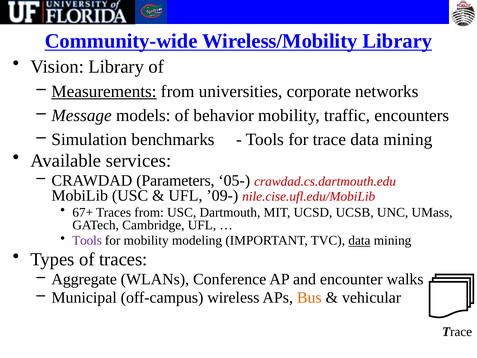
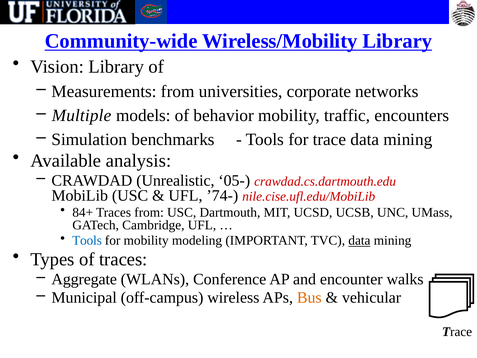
Measurements underline: present -> none
Message: Message -> Multiple
services: services -> analysis
Parameters: Parameters -> Unrealistic
’09-: ’09- -> ’74-
67+: 67+ -> 84+
Tools at (87, 240) colour: purple -> blue
